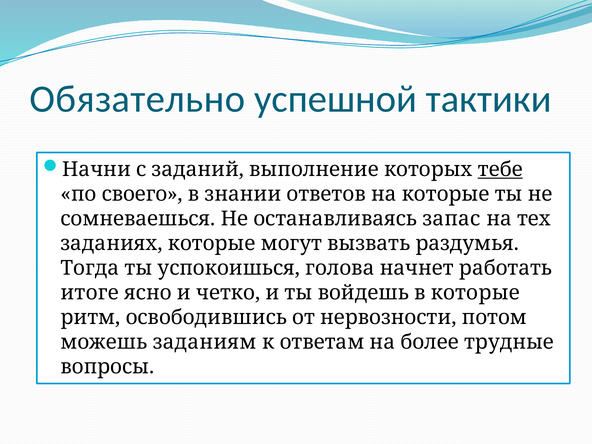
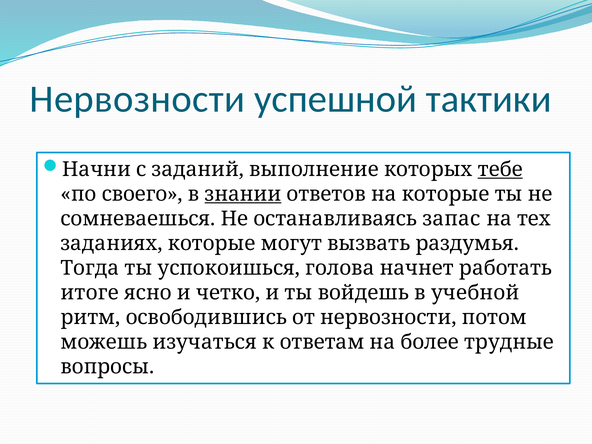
Обязательно at (137, 99): Обязательно -> Нервозности
знании underline: none -> present
в которые: которые -> учебной
заданиям: заданиям -> изучаться
